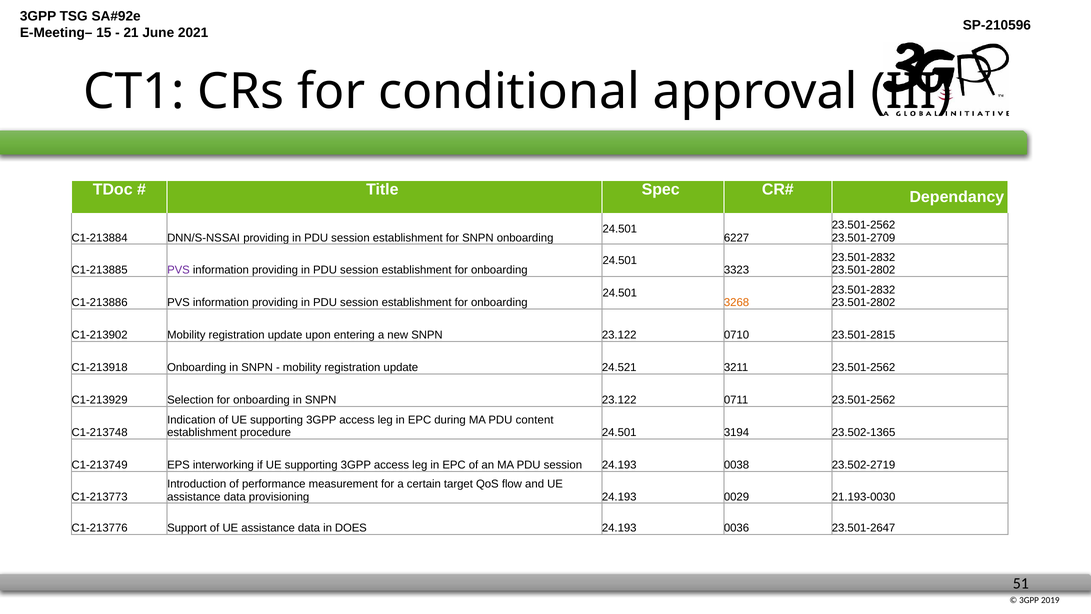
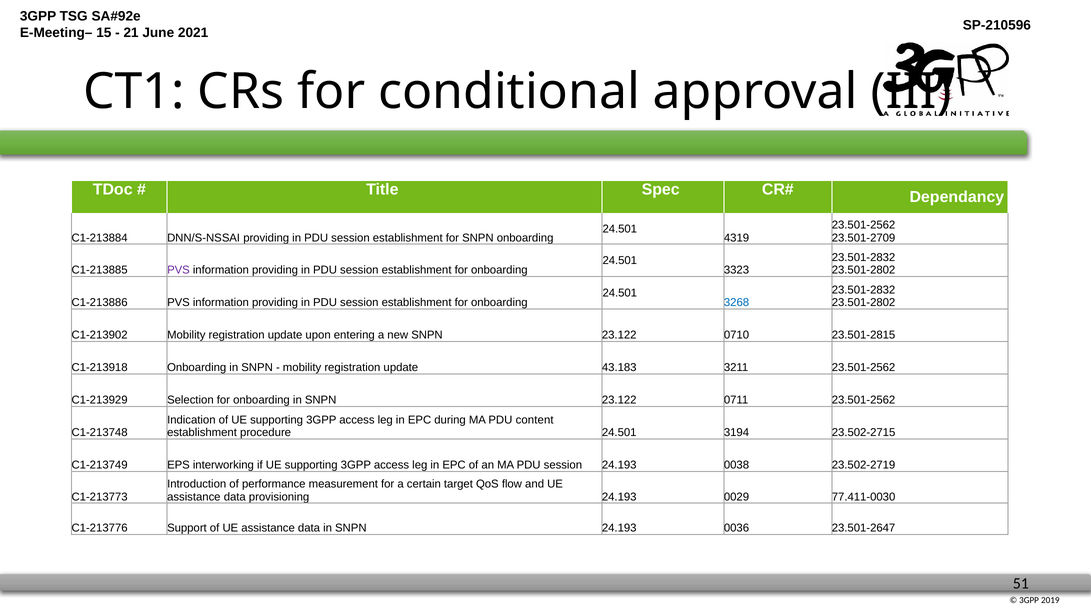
6227: 6227 -> 4319
3268 colour: orange -> blue
24.521: 24.521 -> 43.183
23.502-1365: 23.502-1365 -> 23.502-2715
21.193-0030: 21.193-0030 -> 77.411-0030
data in DOES: DOES -> SNPN
